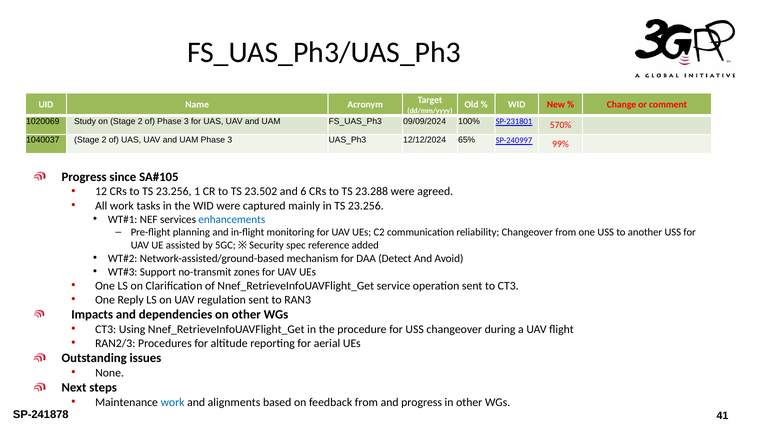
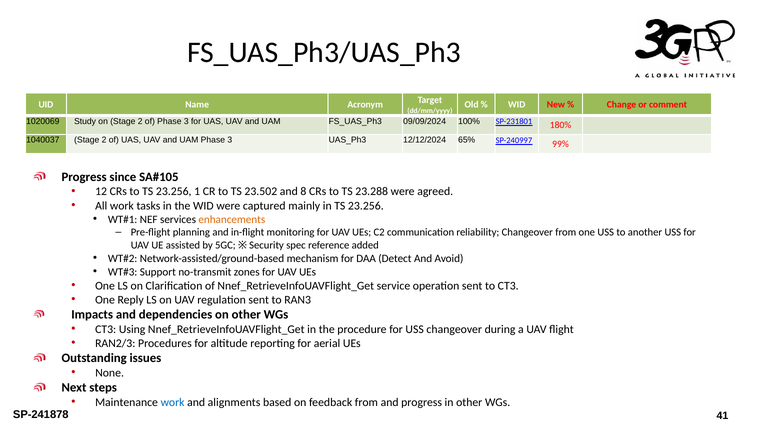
570%: 570% -> 180%
6: 6 -> 8
enhancements colour: blue -> orange
